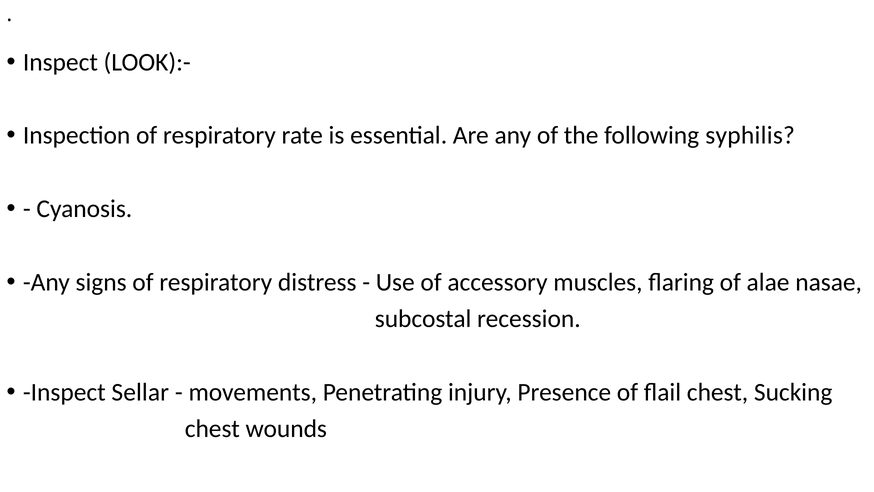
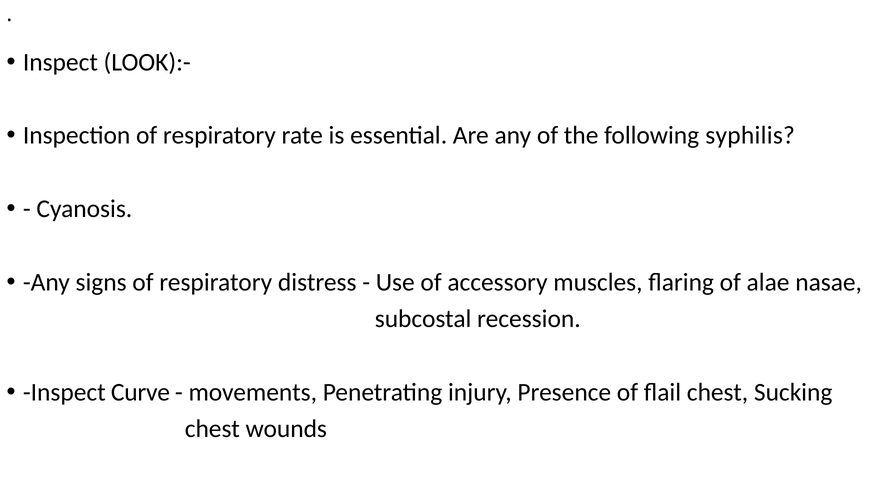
Sellar: Sellar -> Curve
